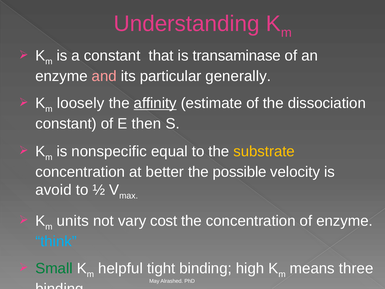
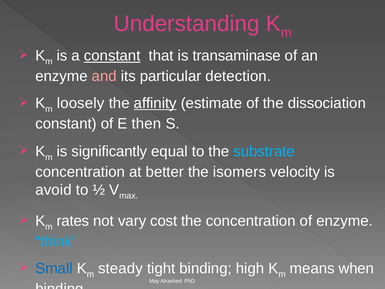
constant at (112, 56) underline: none -> present
generally: generally -> detection
nonspecific: nonspecific -> significantly
substrate colour: yellow -> light blue
possible: possible -> isomers
units: units -> rates
Small colour: green -> blue
helpful: helpful -> steady
three: three -> when
